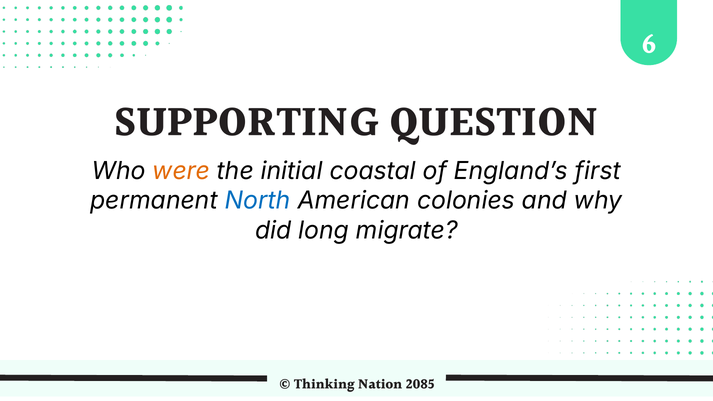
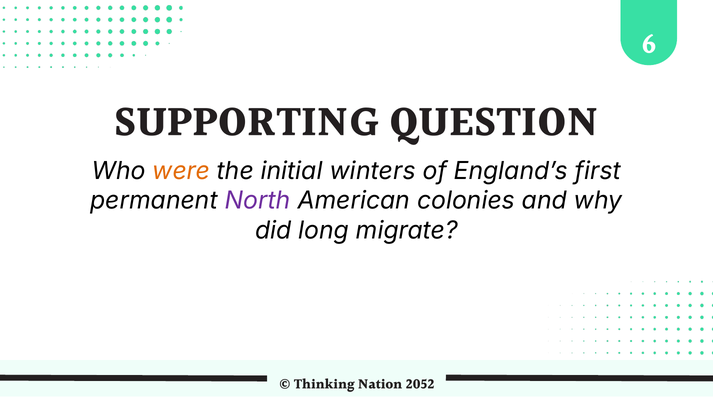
coastal: coastal -> winters
North colour: blue -> purple
2085: 2085 -> 2052
